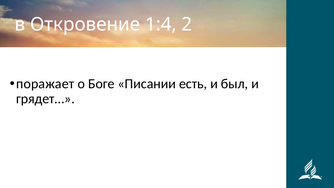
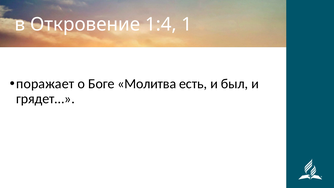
2: 2 -> 1
Писании: Писании -> Молитва
